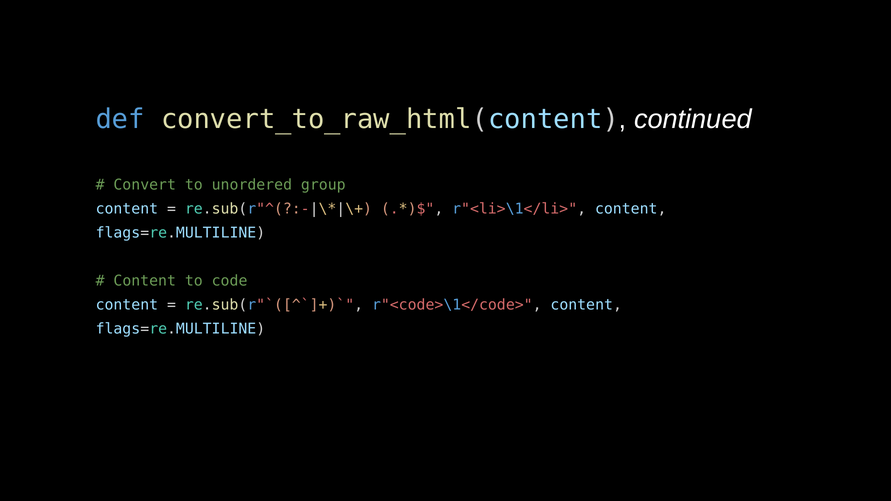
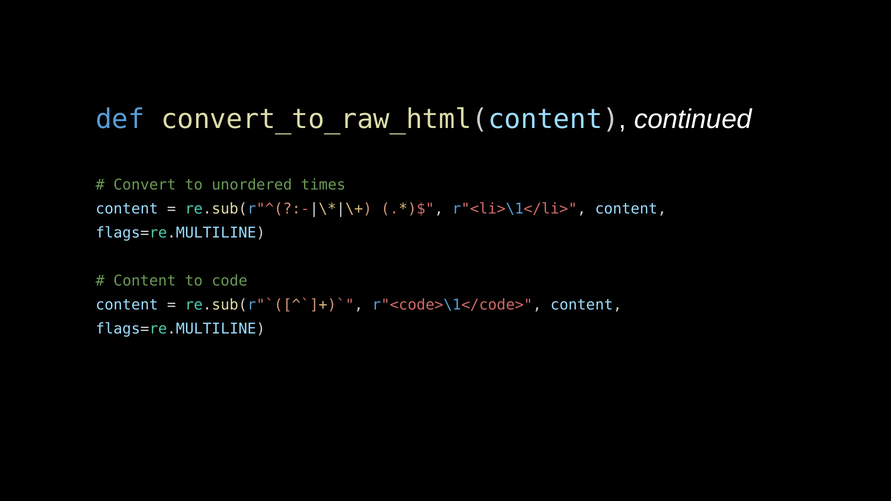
group: group -> times
